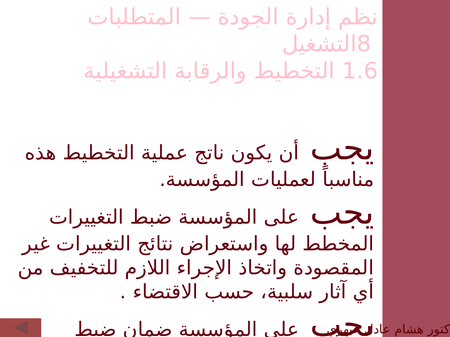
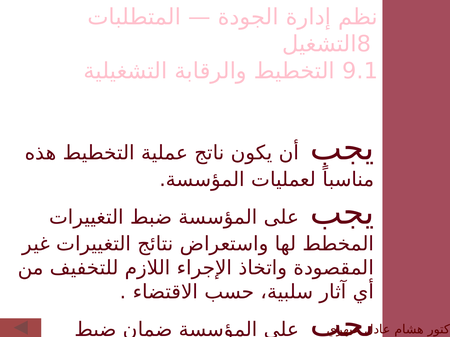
1.6: 1.6 -> 9.1
